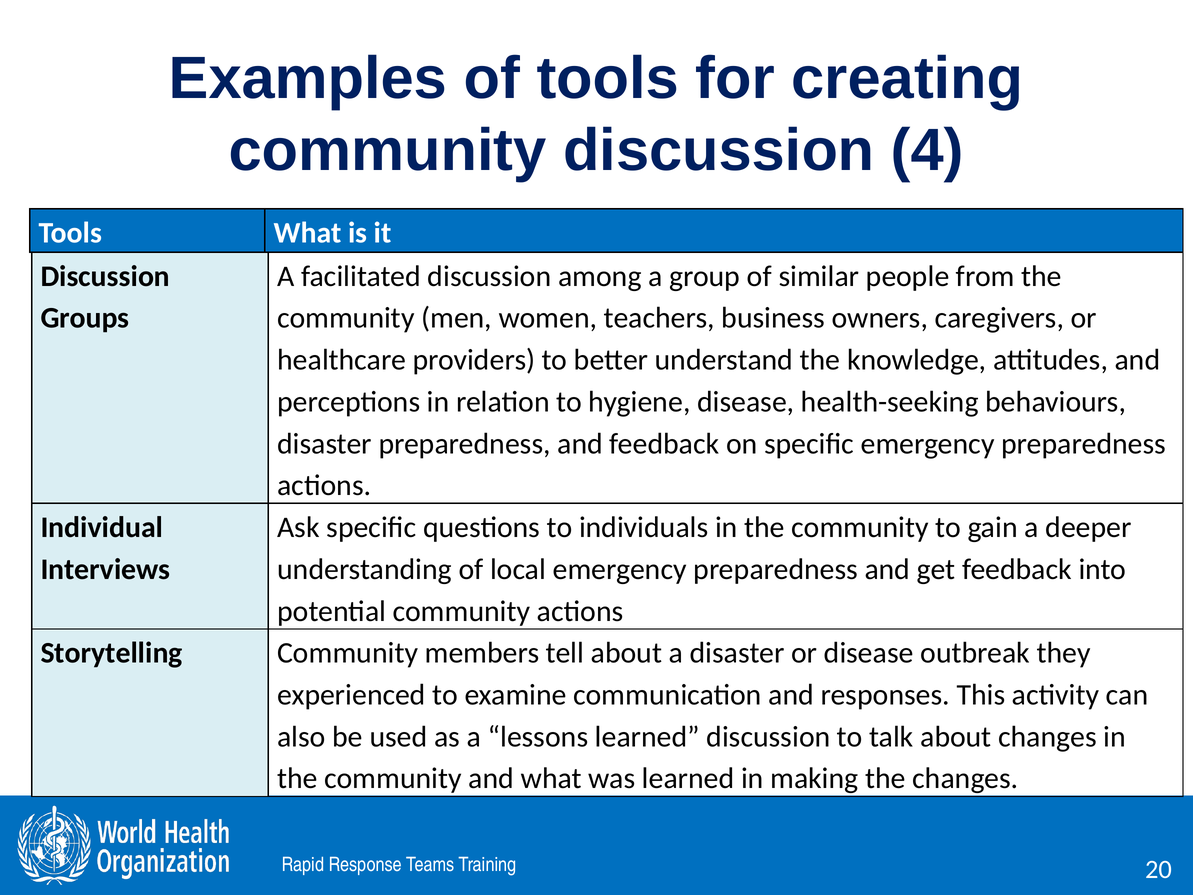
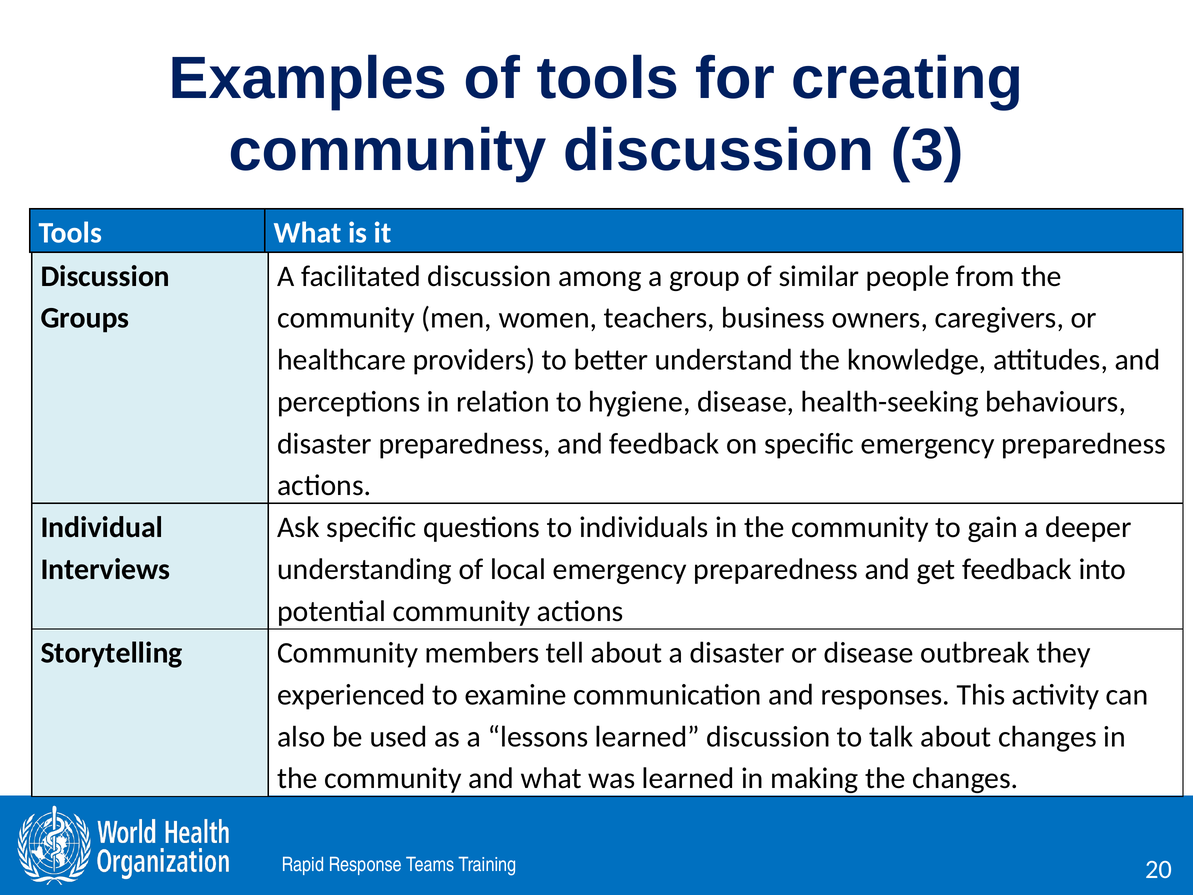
4: 4 -> 3
